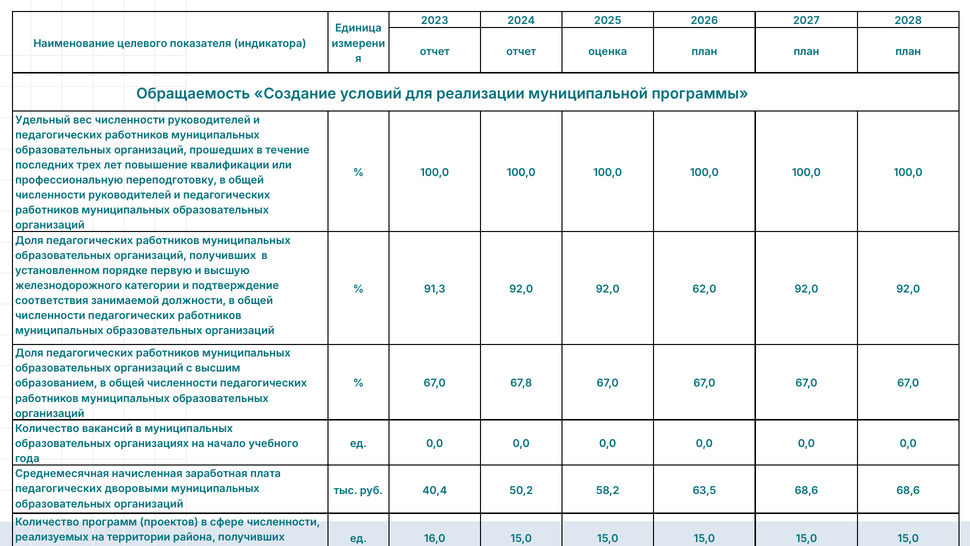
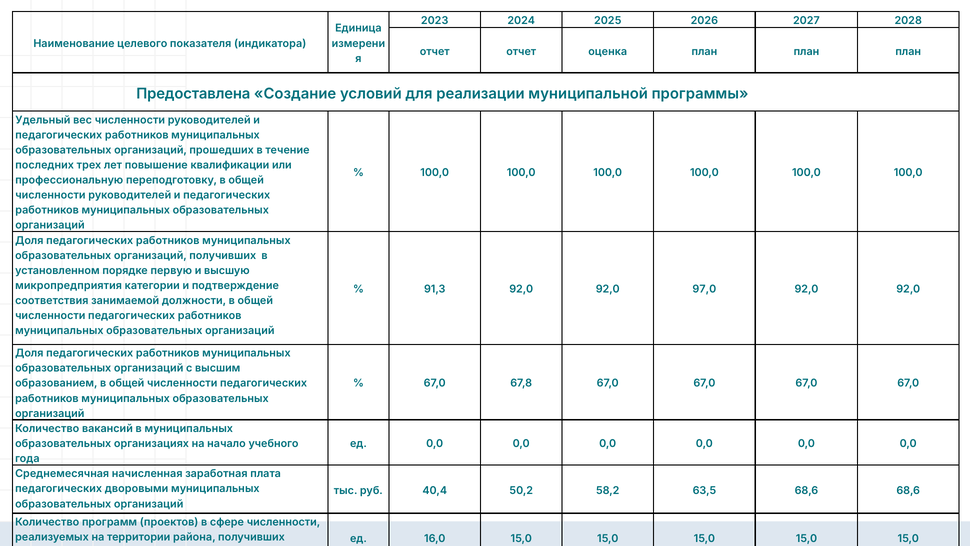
Обращаемость: Обращаемость -> Предоставлена
железнодорожного: железнодорожного -> микропредприятия
62,0: 62,0 -> 97,0
